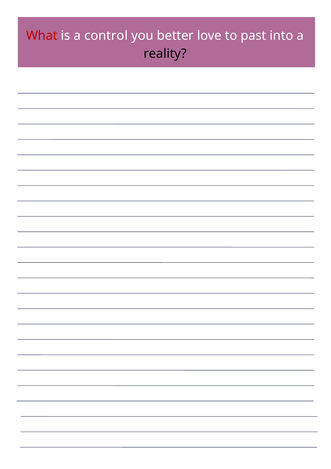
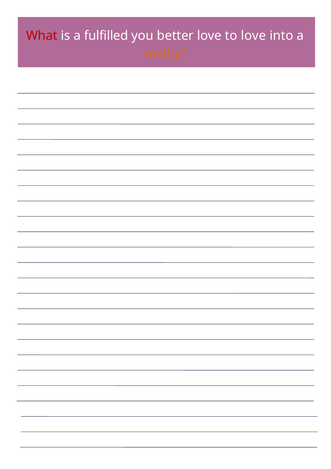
control: control -> fulfilled
to past: past -> love
reality colour: black -> orange
